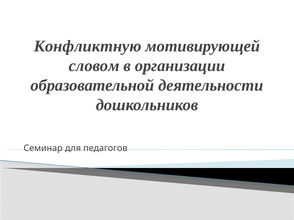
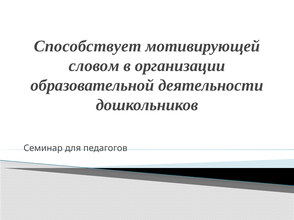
Конфликтную: Конфликтную -> Способствует
